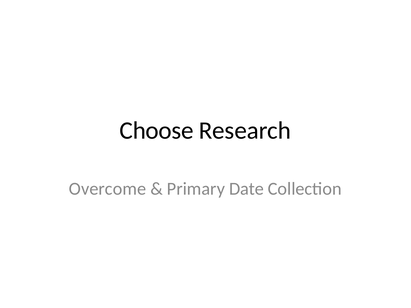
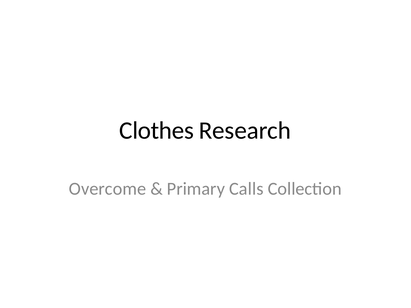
Choose: Choose -> Clothes
Date: Date -> Calls
